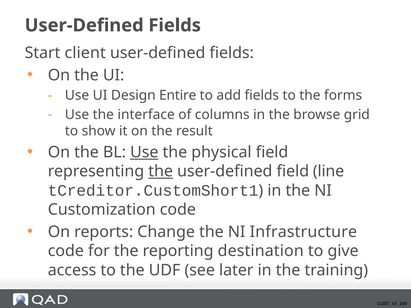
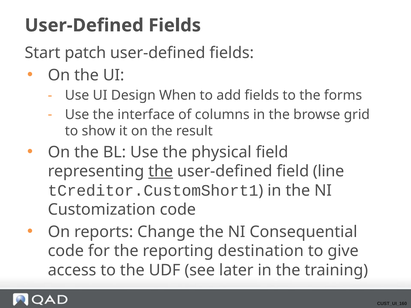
client: client -> patch
Entire: Entire -> When
Use at (144, 152) underline: present -> none
Infrastructure: Infrastructure -> Consequential
